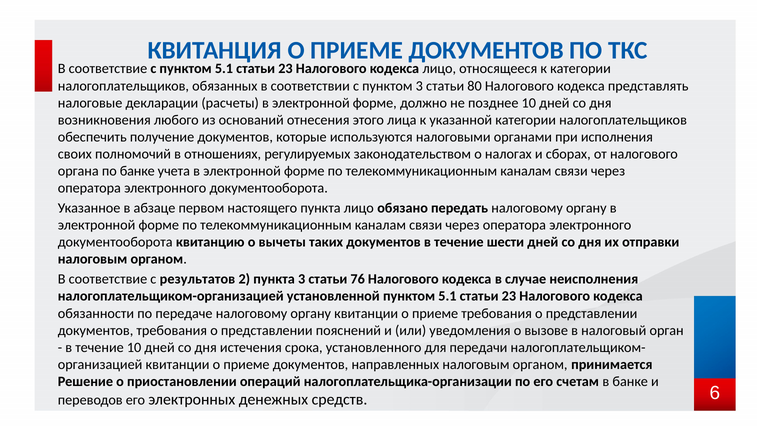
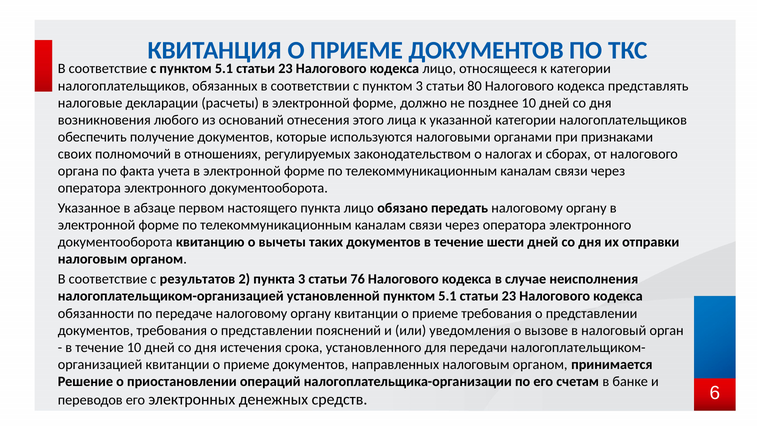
исполнения: исполнения -> признаками
по банке: банке -> факта
